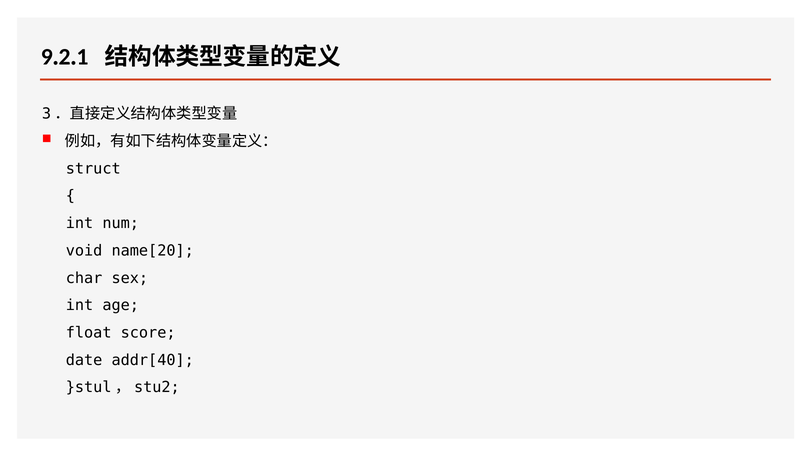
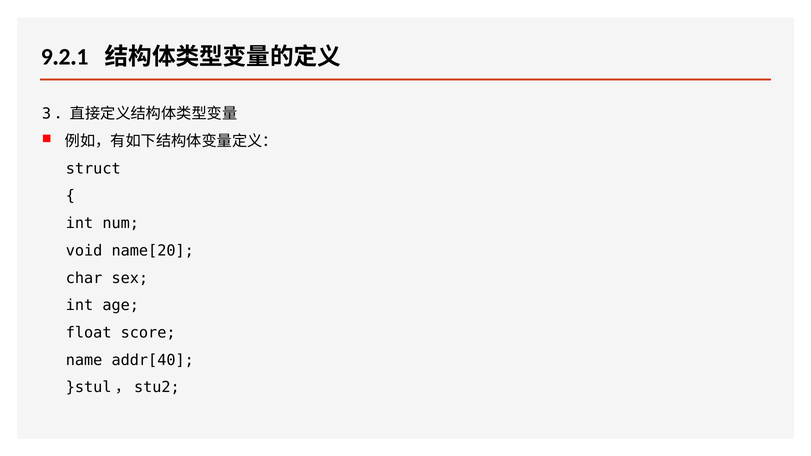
date: date -> name
